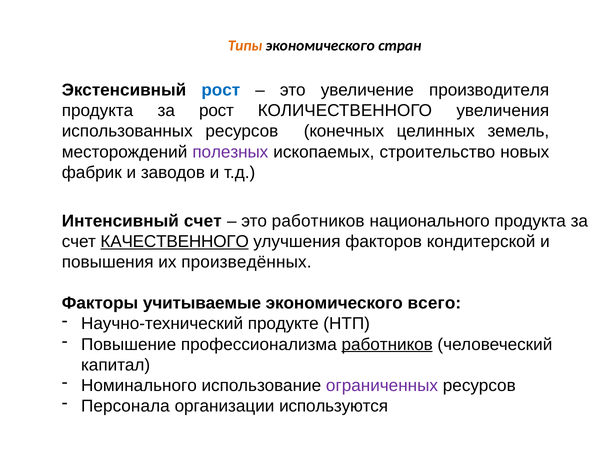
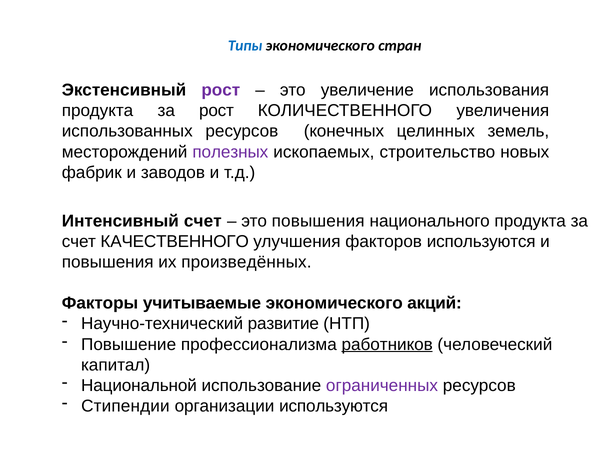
Типы colour: orange -> blue
рост at (221, 90) colour: blue -> purple
производителя: производителя -> использования
это работников: работников -> повышения
КАЧЕСТВЕННОГО underline: present -> none
факторов кондитерской: кондитерской -> используются
всего: всего -> акций
продукте: продукте -> развитие
Номинального: Номинального -> Национальной
Персонала: Персонала -> Стипендии
